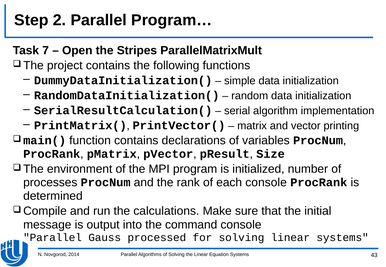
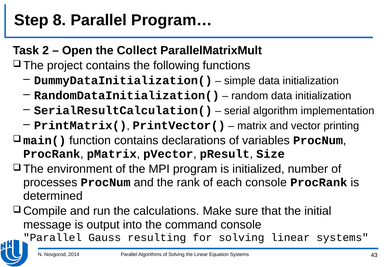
2: 2 -> 8
7: 7 -> 2
Stripes: Stripes -> Collect
processed: processed -> resulting
